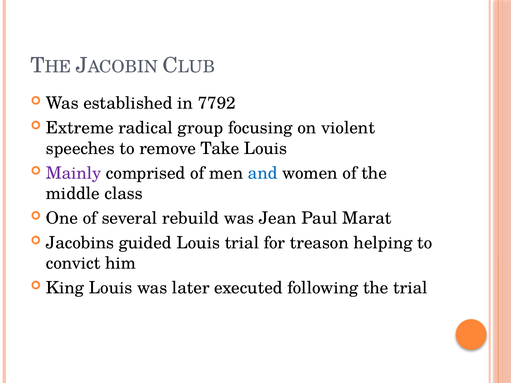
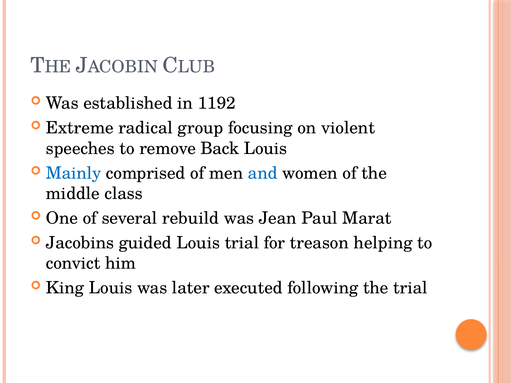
7792: 7792 -> 1192
Take: Take -> Back
Mainly colour: purple -> blue
